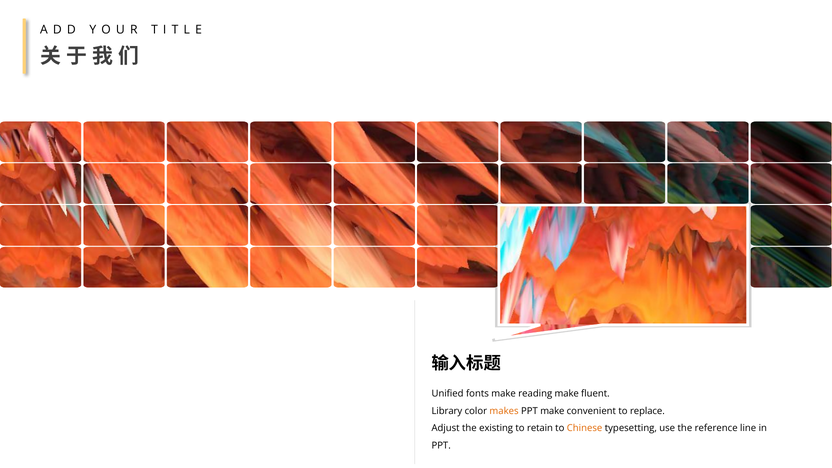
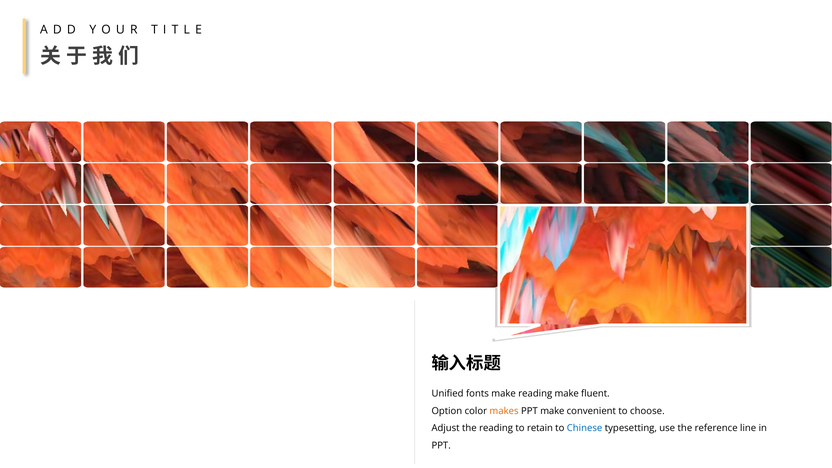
Library: Library -> Option
replace: replace -> choose
the existing: existing -> reading
Chinese colour: orange -> blue
